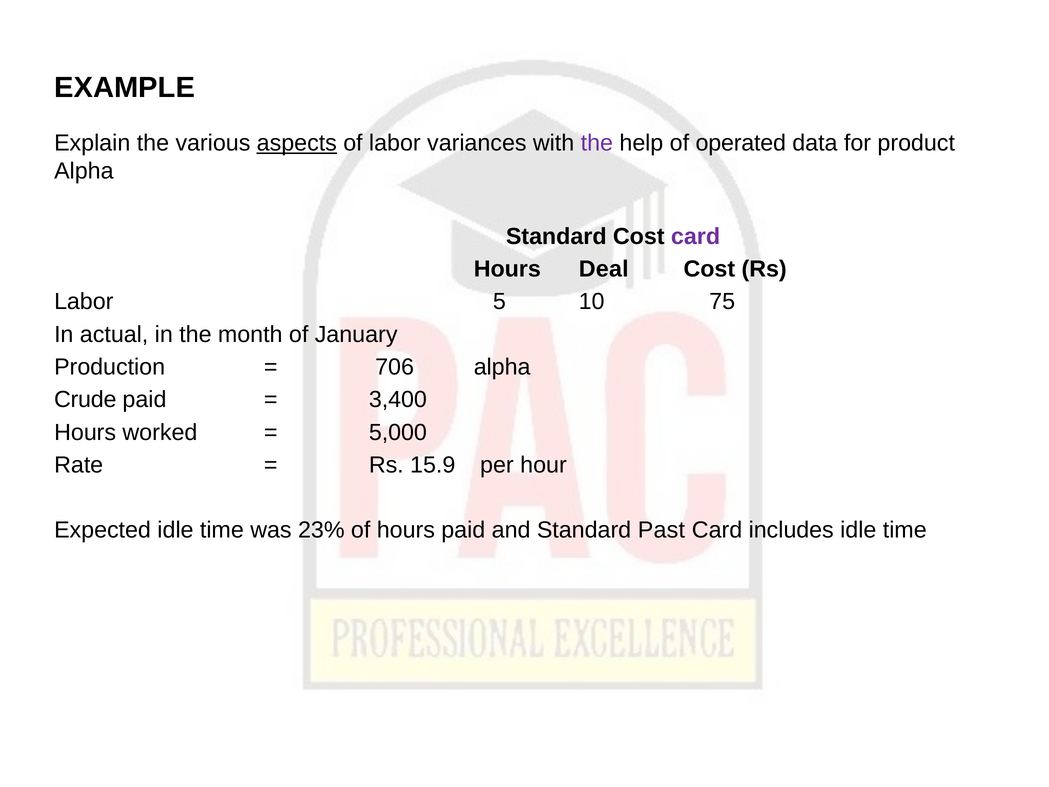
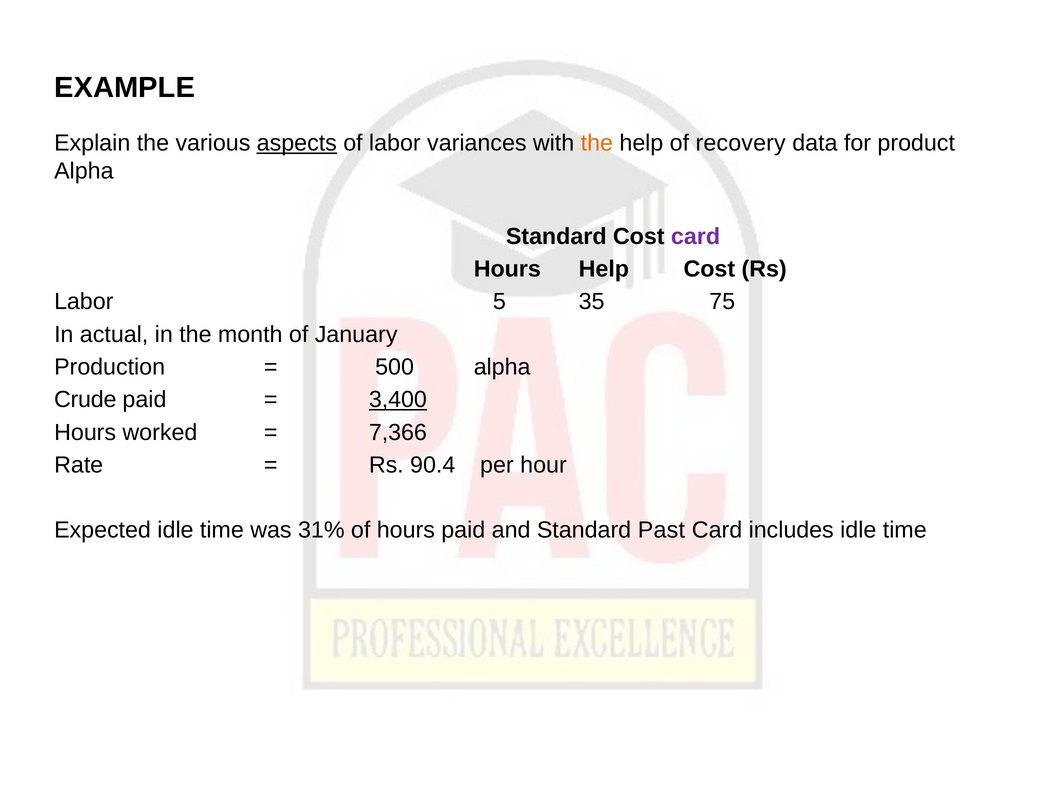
the at (597, 143) colour: purple -> orange
operated: operated -> recovery
Hours Deal: Deal -> Help
10: 10 -> 35
706: 706 -> 500
3,400 underline: none -> present
5,000: 5,000 -> 7,366
15.9: 15.9 -> 90.4
23%: 23% -> 31%
